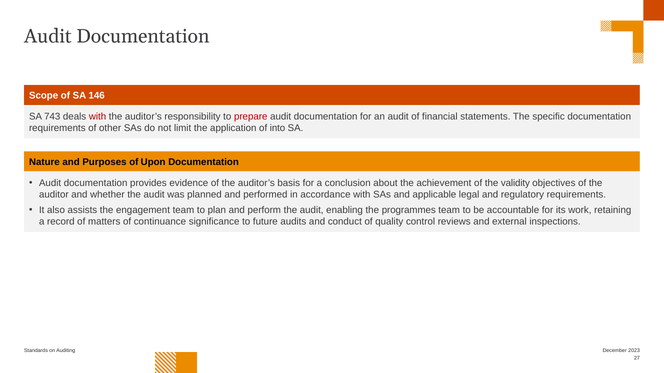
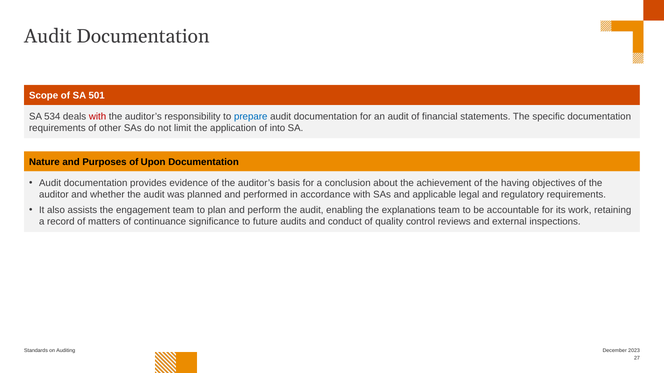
146: 146 -> 501
743: 743 -> 534
prepare colour: red -> blue
validity: validity -> having
programmes: programmes -> explanations
